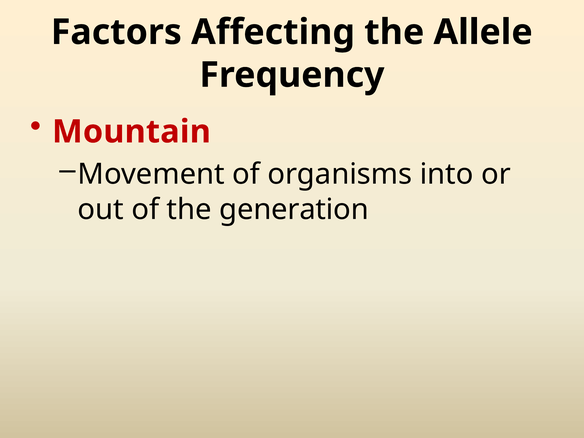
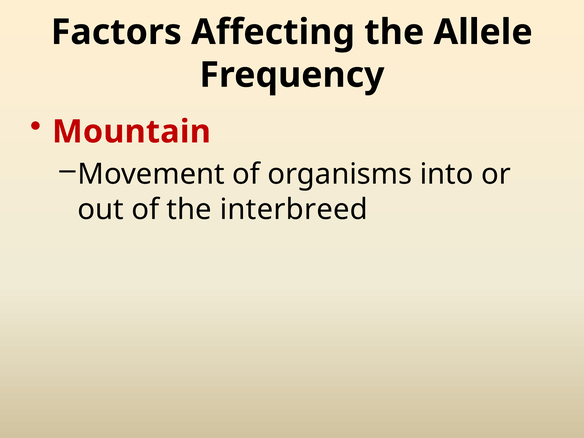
generation: generation -> interbreed
